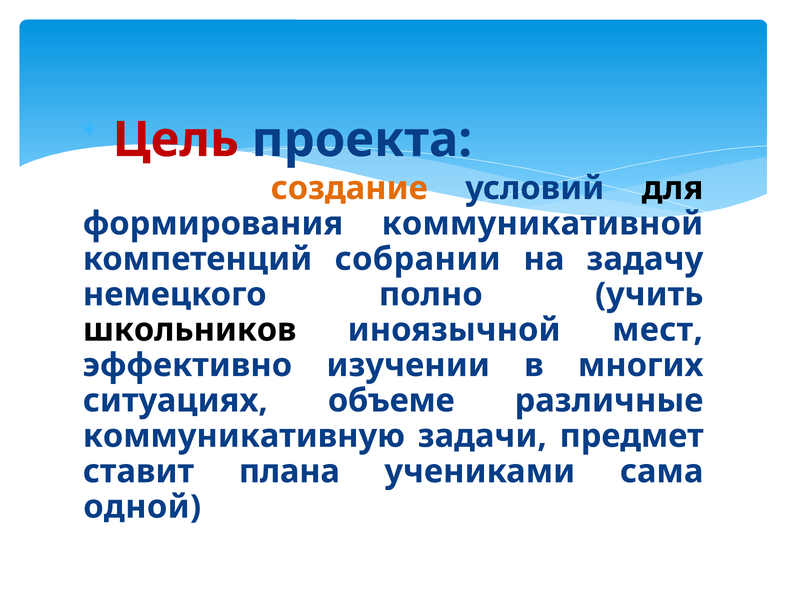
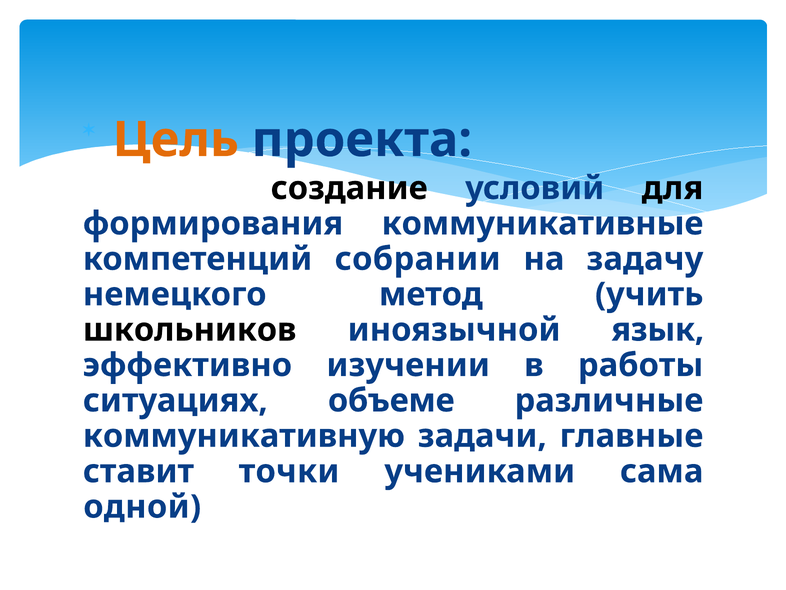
Цель colour: red -> orange
создание colour: orange -> black
коммуникативной: коммуникативной -> коммуникативные
полно: полно -> метод
мест: мест -> язык
многих: многих -> работы
предмет: предмет -> главные
плана: плана -> точки
